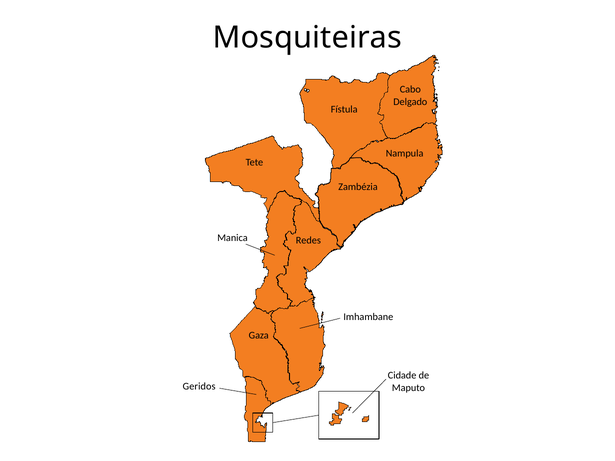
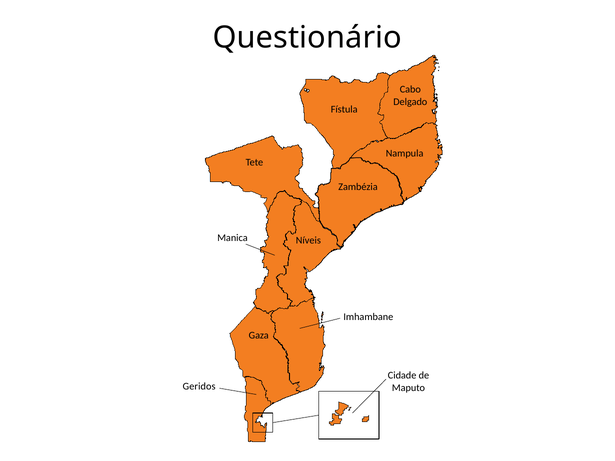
Mosquiteiras: Mosquiteiras -> Questionário
Redes: Redes -> Níveis
